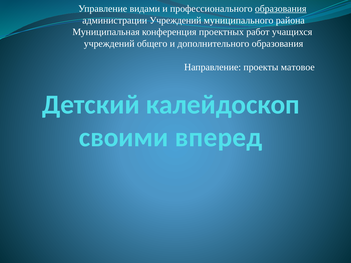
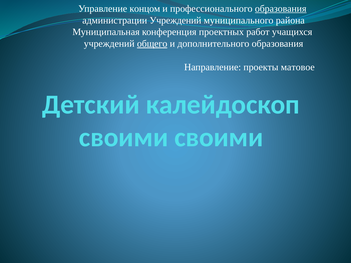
видами: видами -> концом
общего underline: none -> present
своими вперед: вперед -> своими
